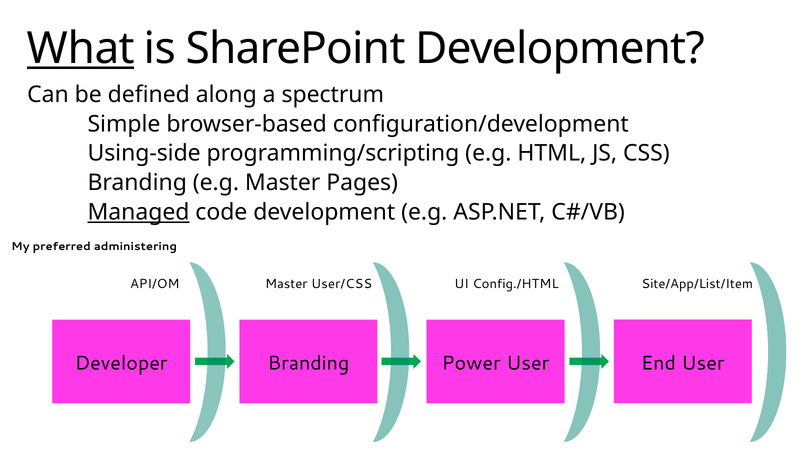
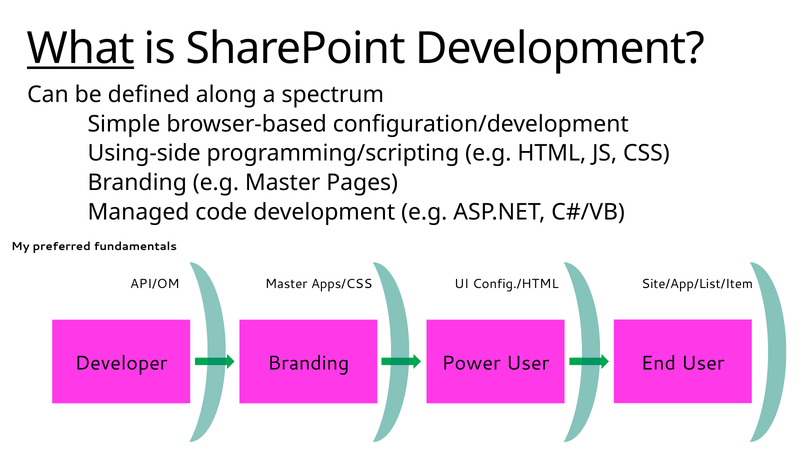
Managed underline: present -> none
administering: administering -> fundamentals
User/CSS: User/CSS -> Apps/CSS
